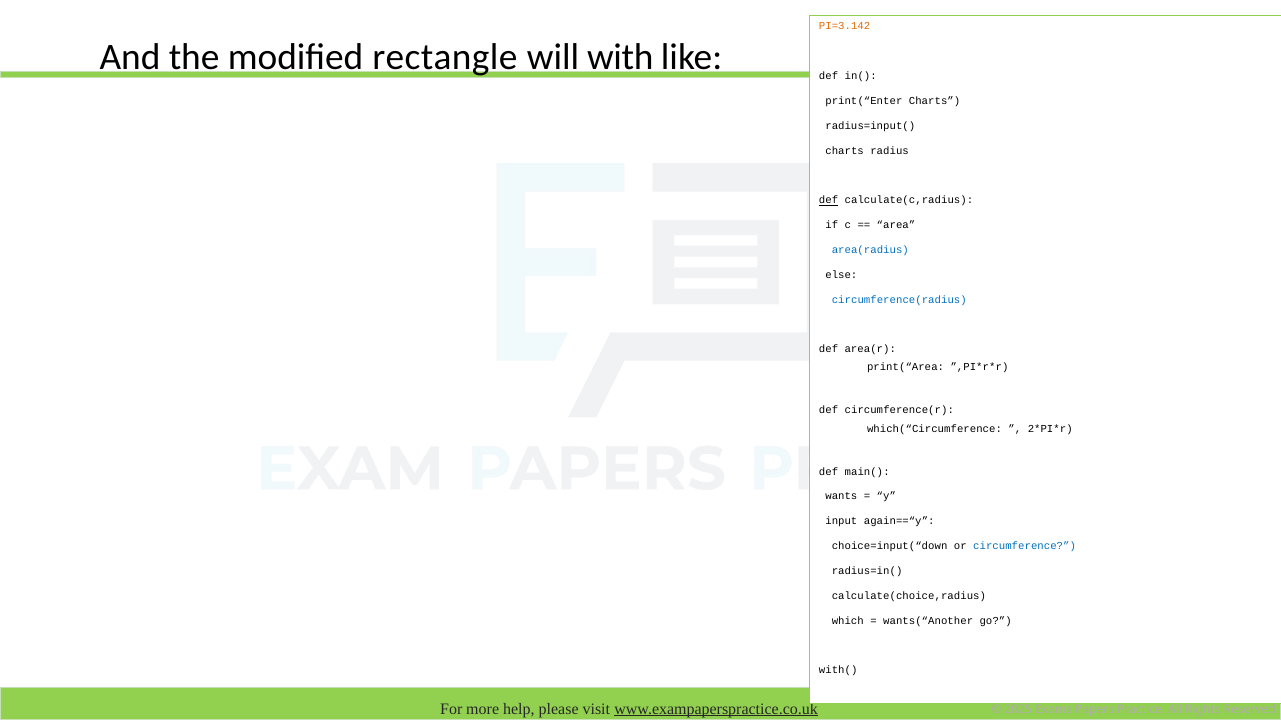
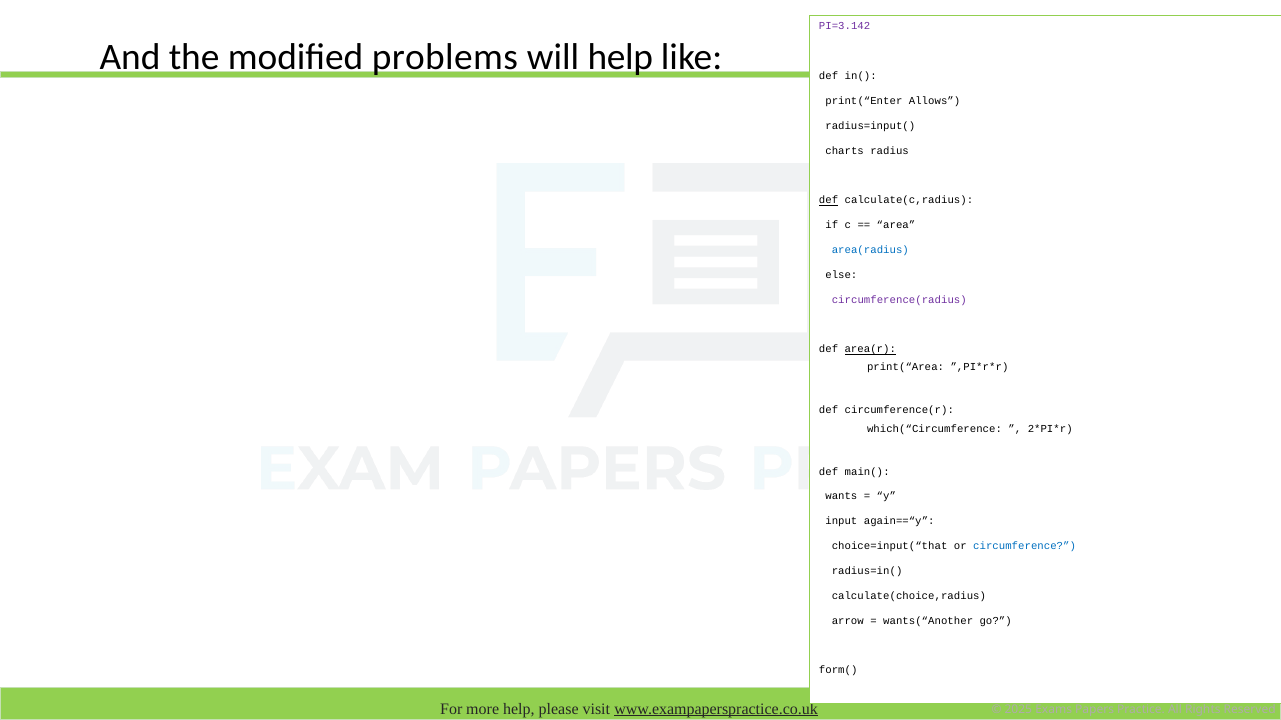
PI=3.142 colour: orange -> purple
rectangle: rectangle -> problems
will with: with -> help
print(“Enter Charts: Charts -> Allows
circumference(radius colour: blue -> purple
area(r underline: none -> present
choice=input(“down: choice=input(“down -> choice=input(“that
which: which -> arrow
with(: with( -> form(
